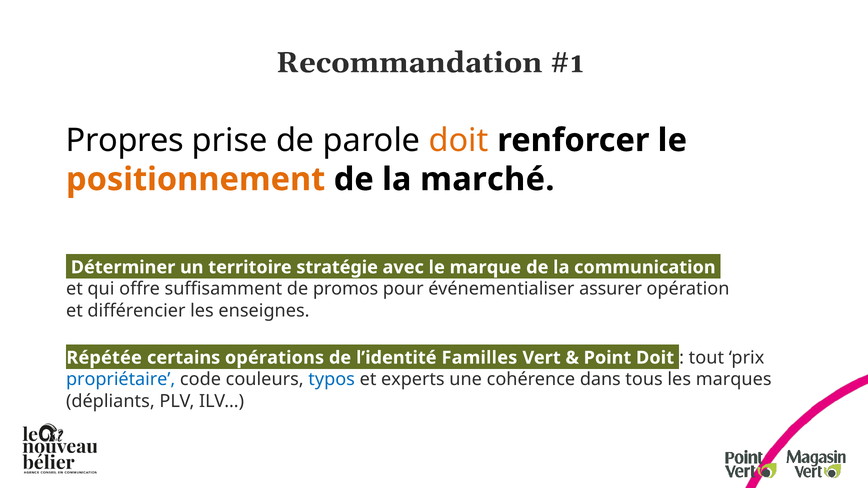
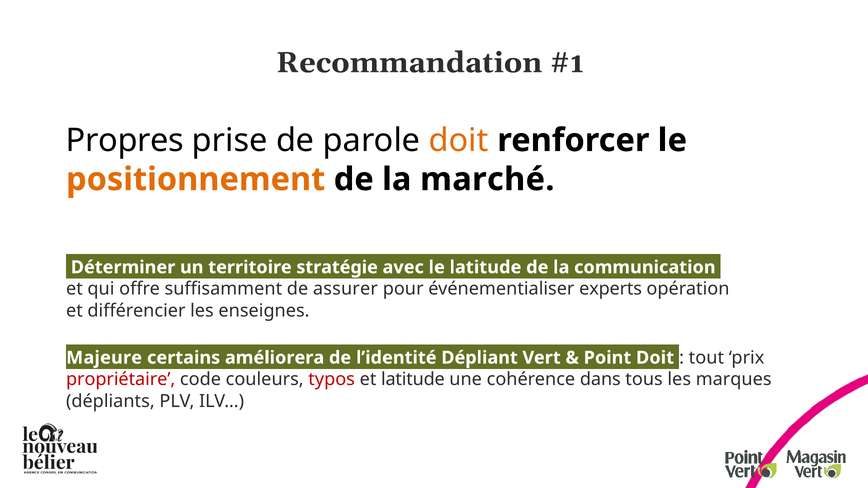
le marque: marque -> latitude
promos: promos -> assurer
assurer: assurer -> experts
Répétée: Répétée -> Majeure
opérations: opérations -> améliorera
Familles: Familles -> Dépliant
propriétaire colour: blue -> red
typos colour: blue -> red
et experts: experts -> latitude
